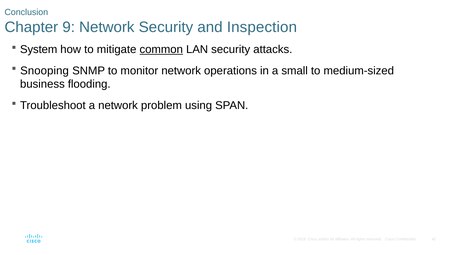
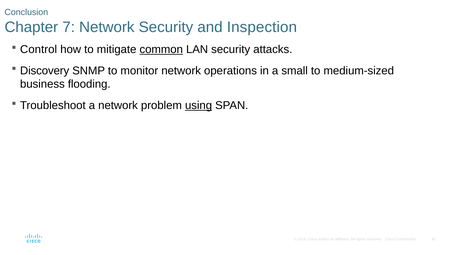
9: 9 -> 7
System: System -> Control
Snooping: Snooping -> Discovery
using underline: none -> present
